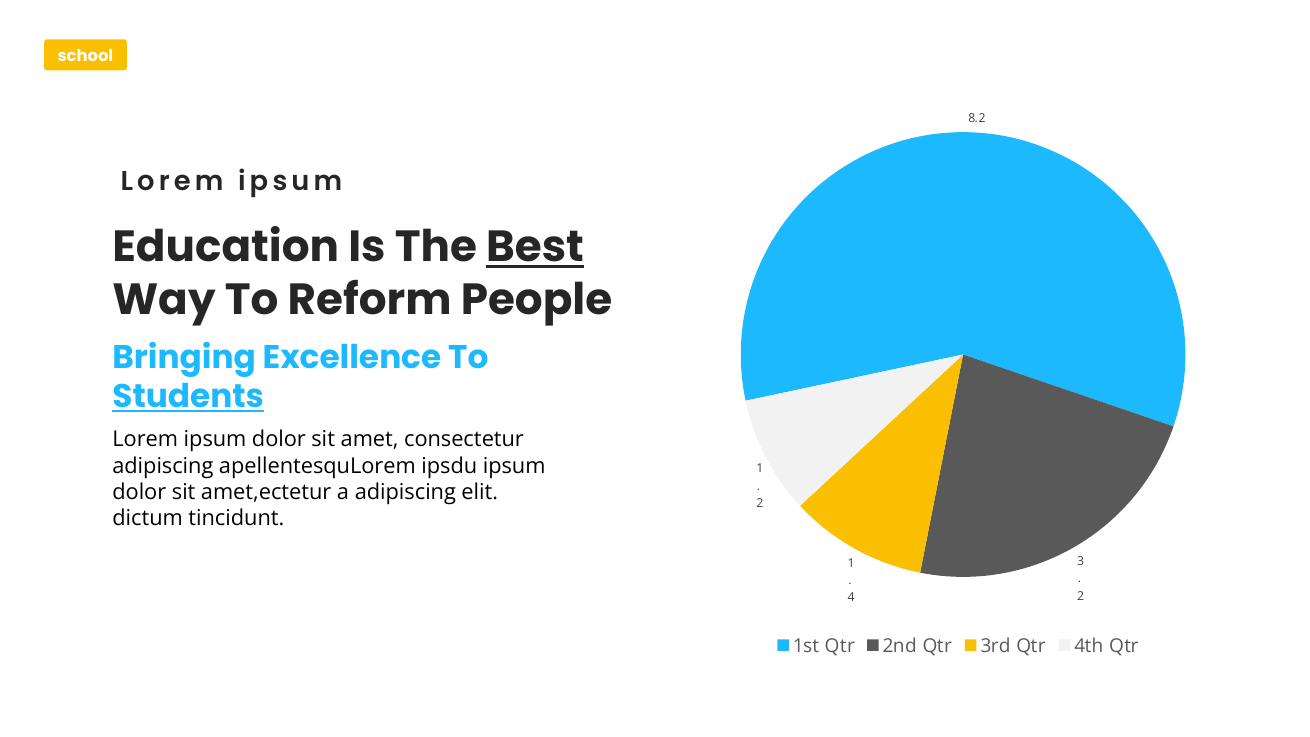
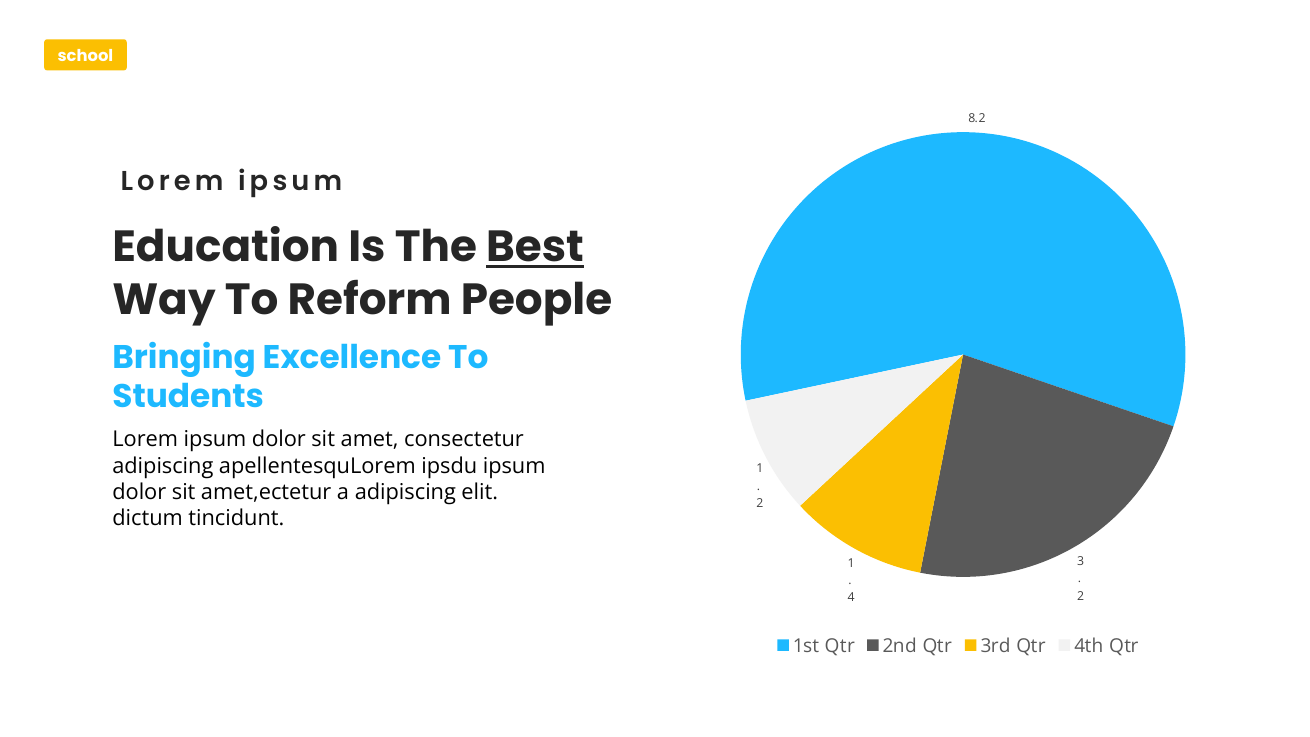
Students underline: present -> none
